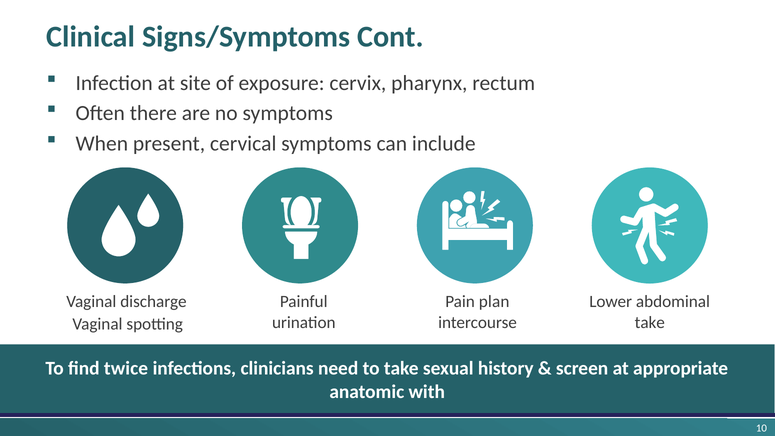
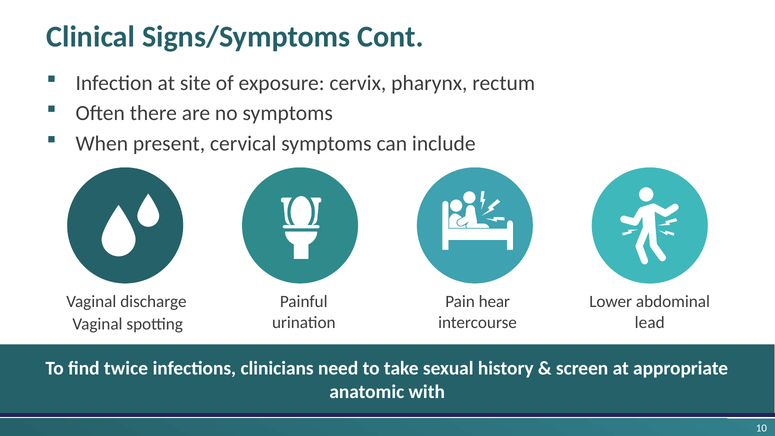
plan: plan -> hear
take at (650, 322): take -> lead
